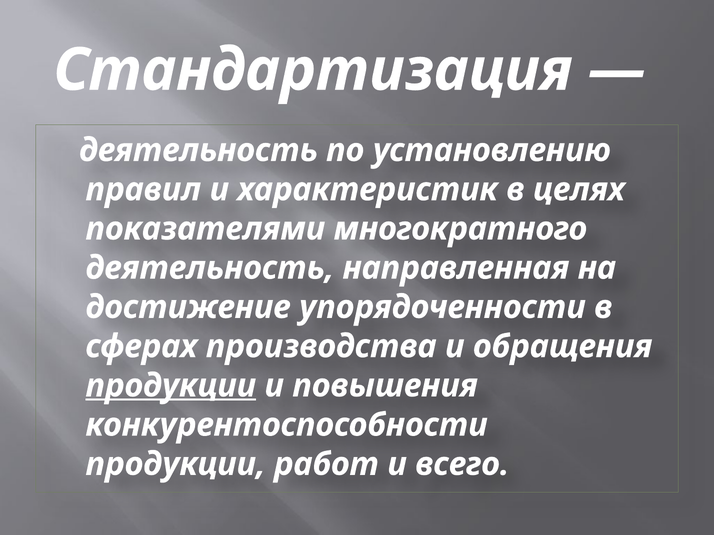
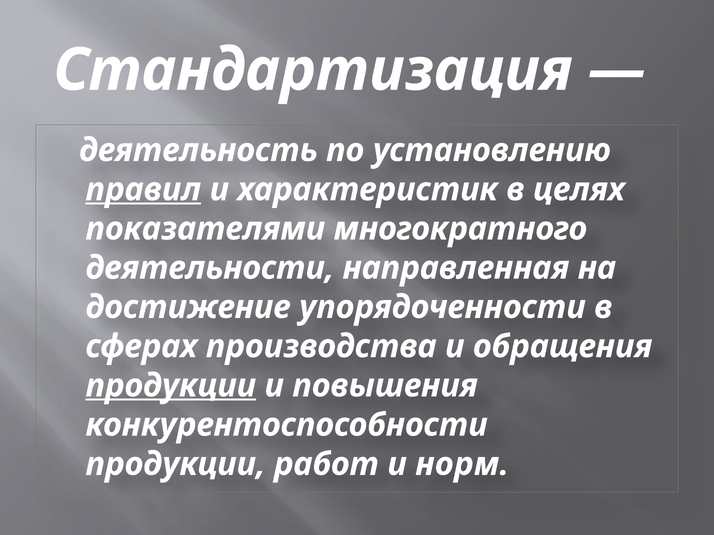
правил underline: none -> present
деятельность at (210, 268): деятельность -> деятельности
всего: всего -> норм
